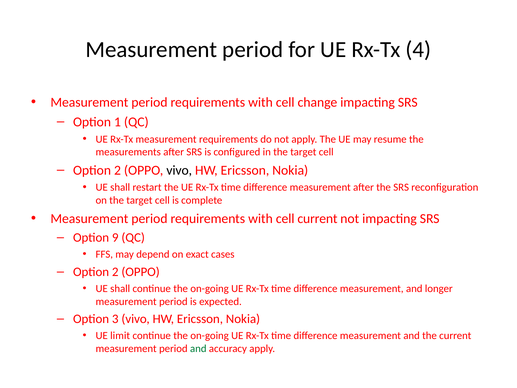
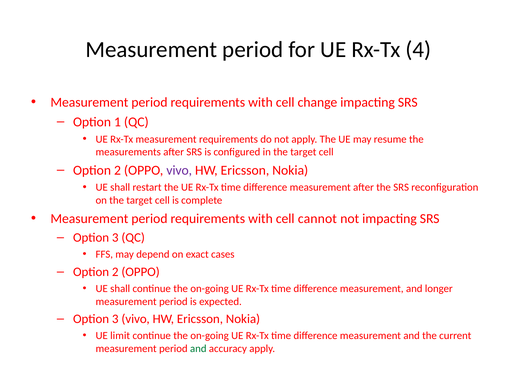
vivo at (179, 170) colour: black -> purple
cell current: current -> cannot
9 at (115, 238): 9 -> 3
